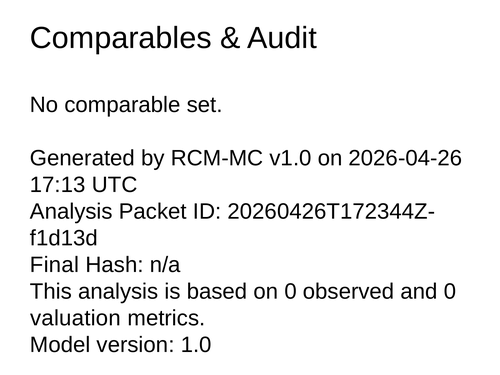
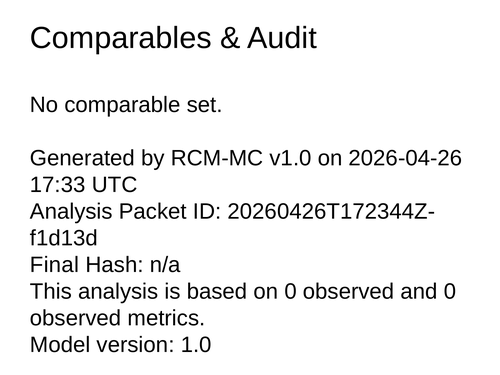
17:13: 17:13 -> 17:33
valuation at (76, 318): valuation -> observed
